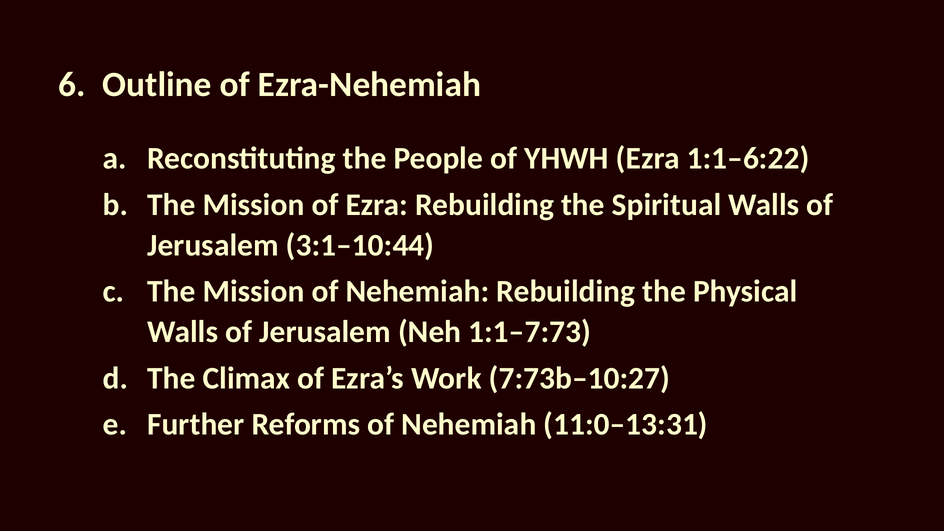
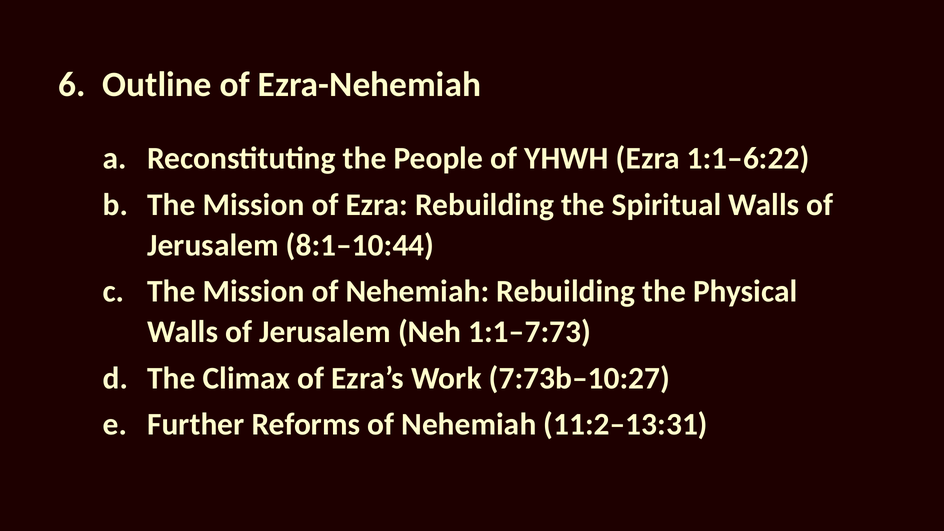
3:1–10:44: 3:1–10:44 -> 8:1–10:44
11:0–13:31: 11:0–13:31 -> 11:2–13:31
